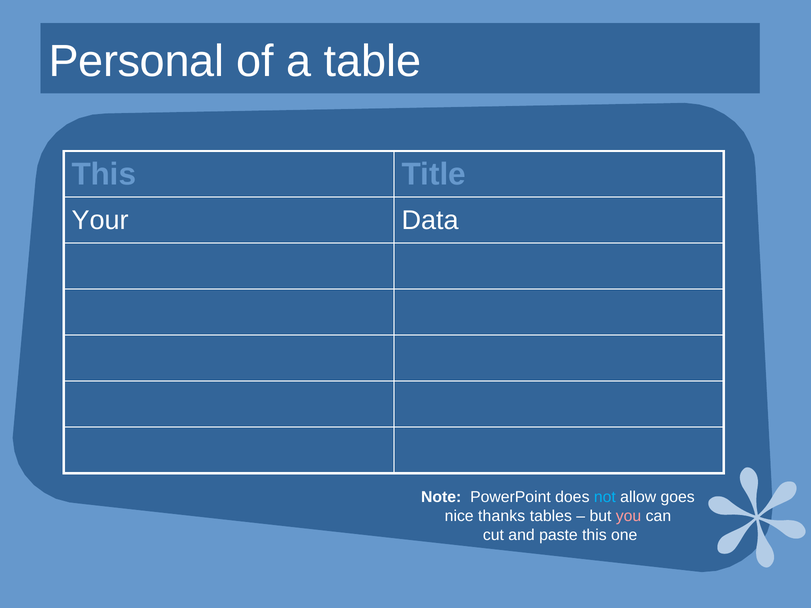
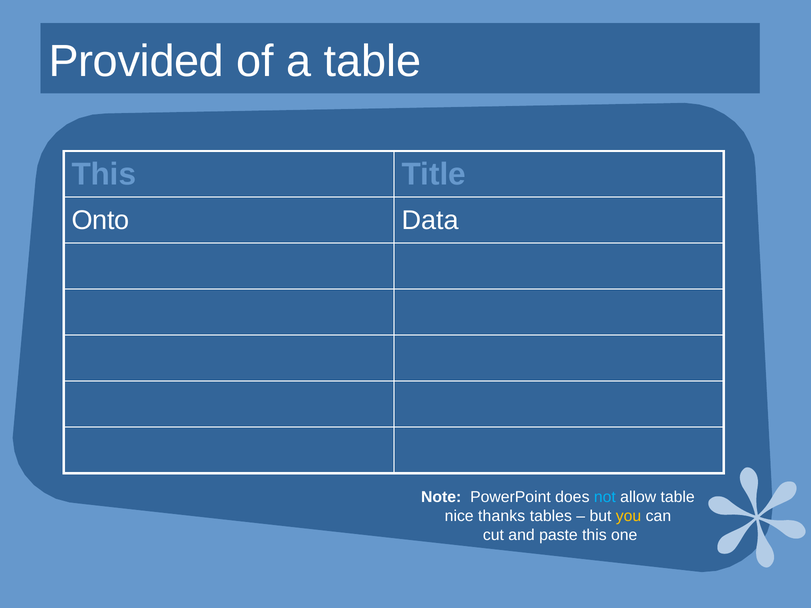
Personal: Personal -> Provided
Your: Your -> Onto
allow goes: goes -> table
you colour: pink -> yellow
